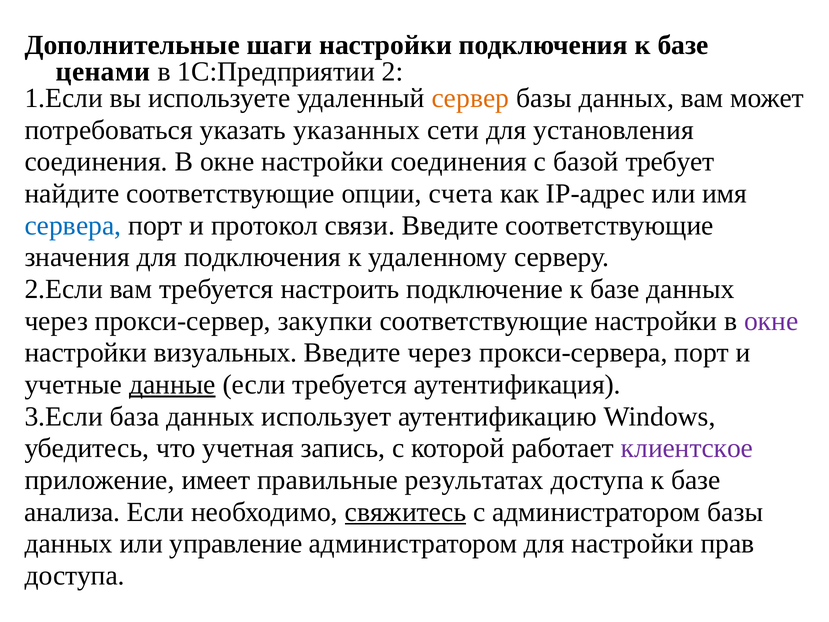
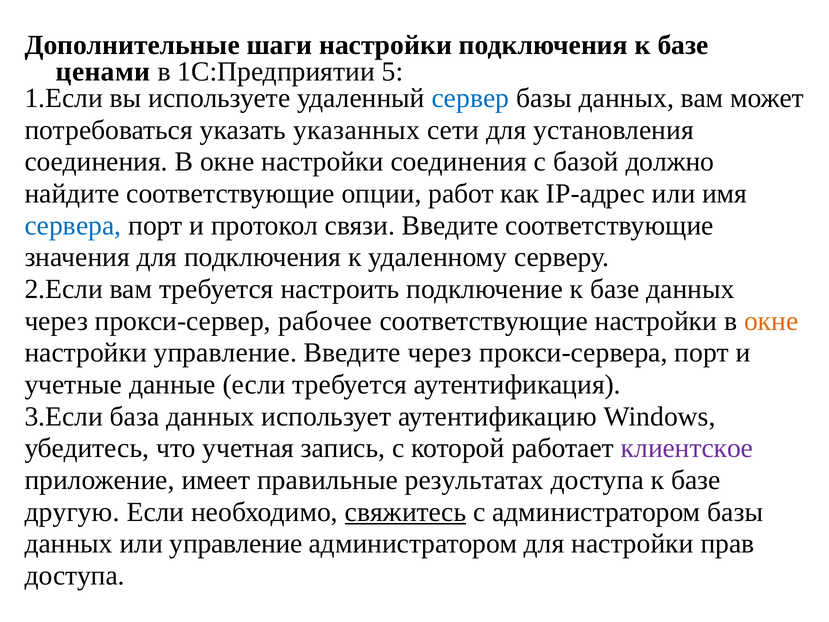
2: 2 -> 5
сервер colour: orange -> blue
требует: требует -> должно
счета: счета -> работ
закупки: закупки -> рабочее
окне at (771, 321) colour: purple -> orange
настройки визуальных: визуальных -> управление
данные underline: present -> none
анализа: анализа -> другую
